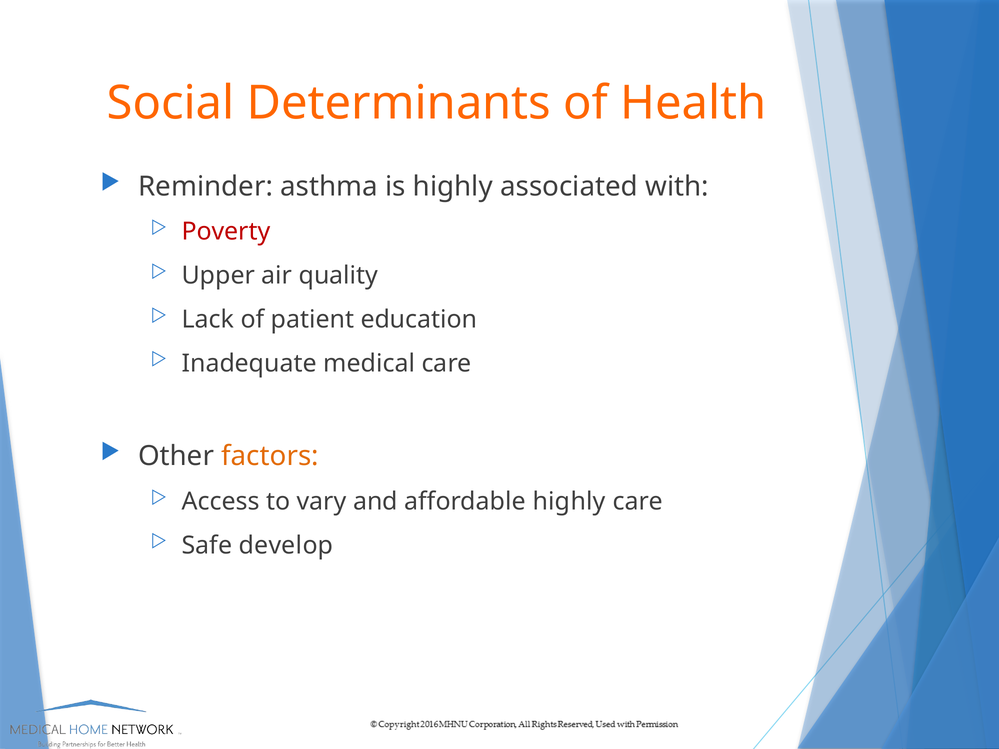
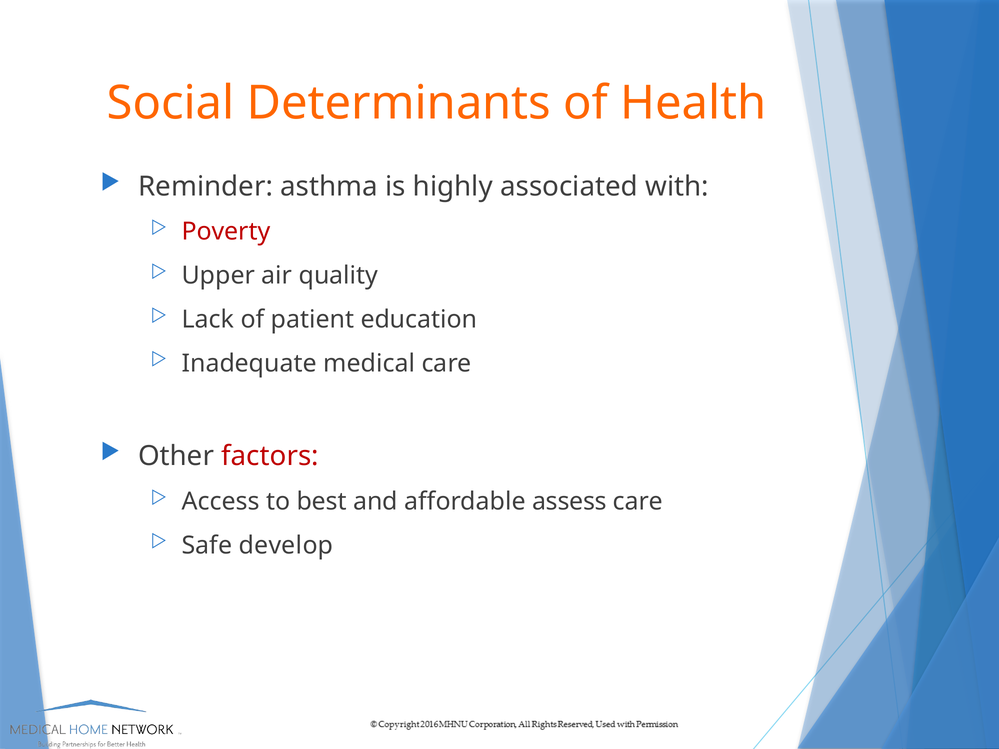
factors colour: orange -> red
vary: vary -> best
affordable highly: highly -> assess
